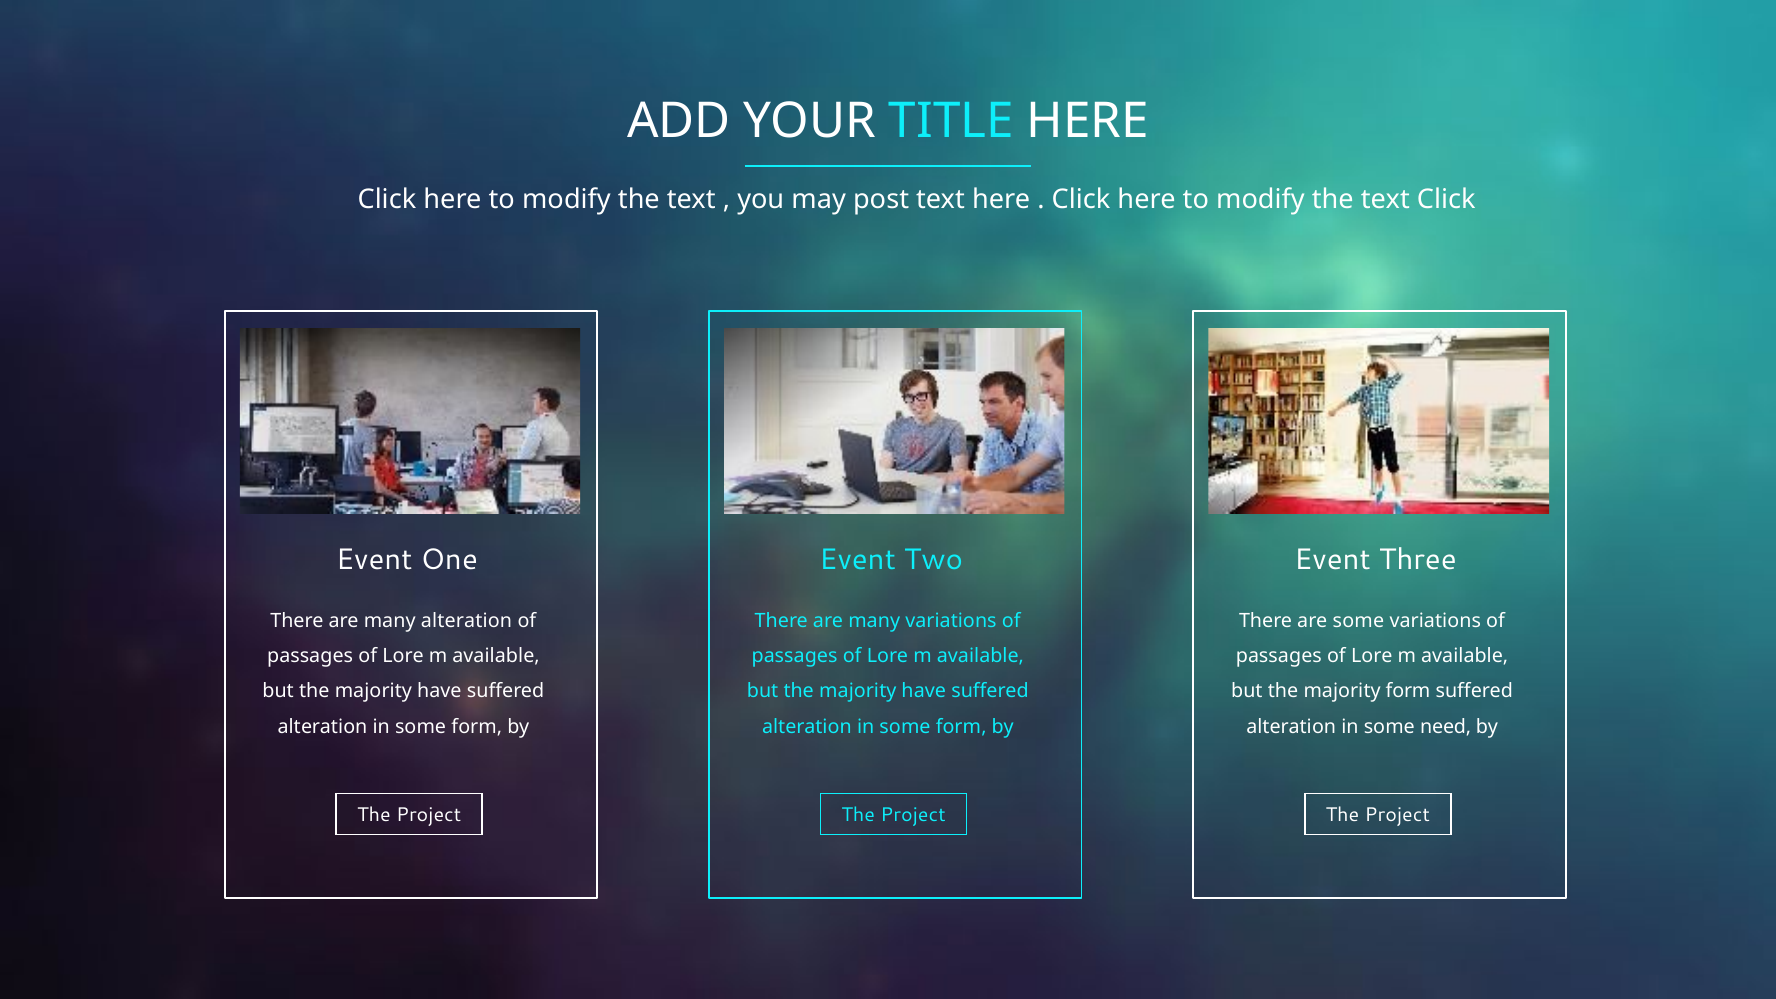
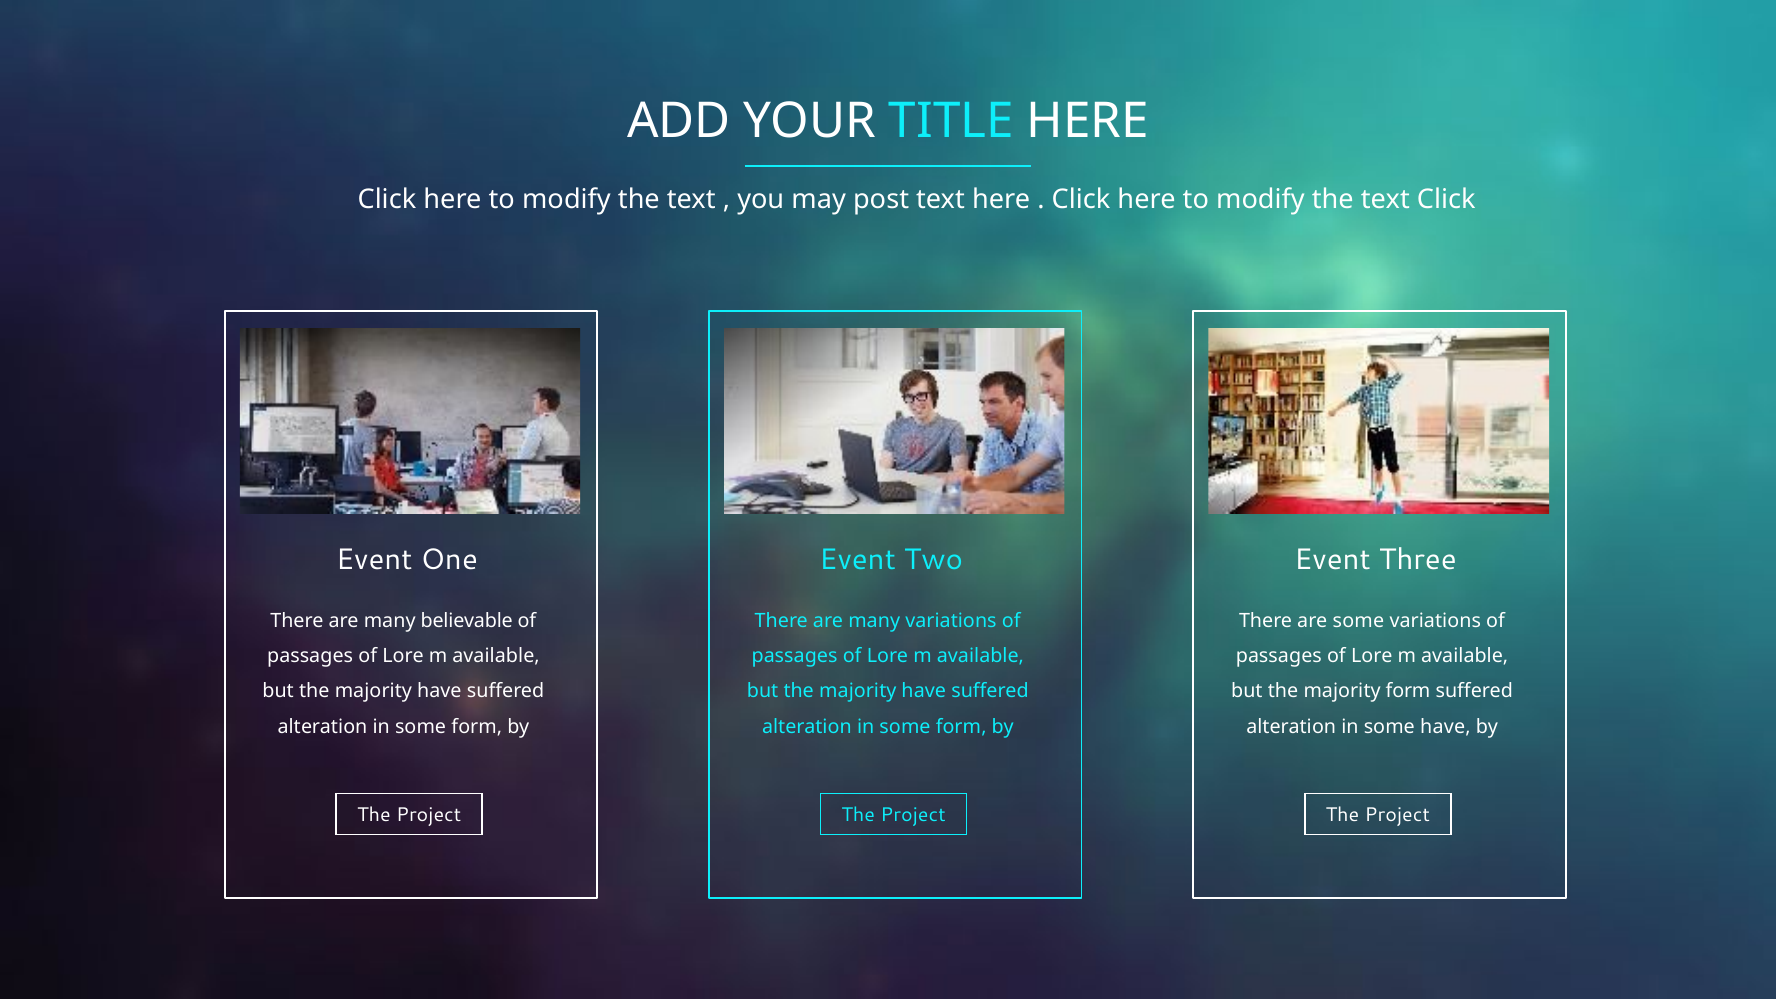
many alteration: alteration -> believable
some need: need -> have
